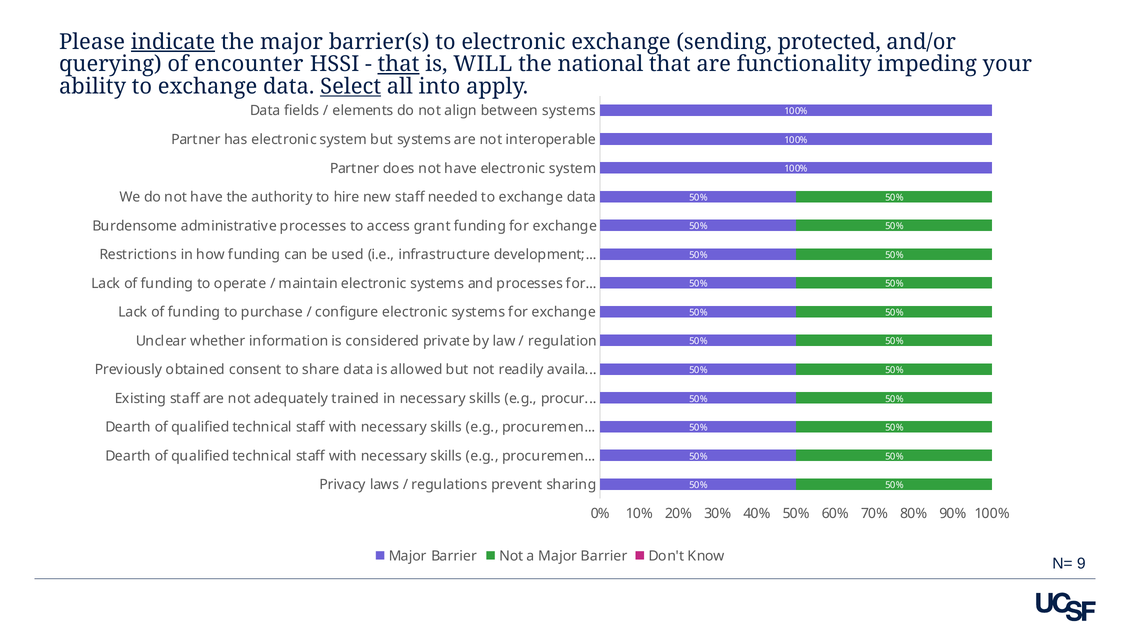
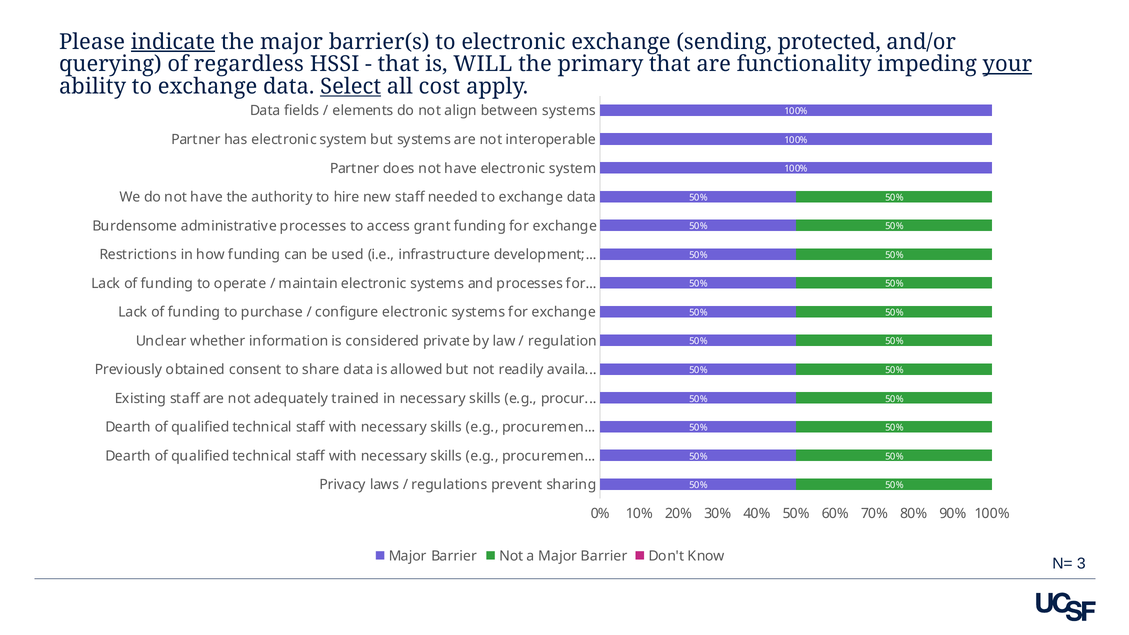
encounter: encounter -> regardless
that at (399, 64) underline: present -> none
national: national -> primary
your underline: none -> present
into: into -> cost
9: 9 -> 3
